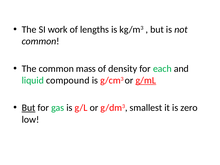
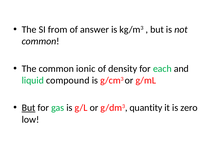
work: work -> from
lengths: lengths -> answer
mass: mass -> ionic
g/mL underline: present -> none
smallest: smallest -> quantity
